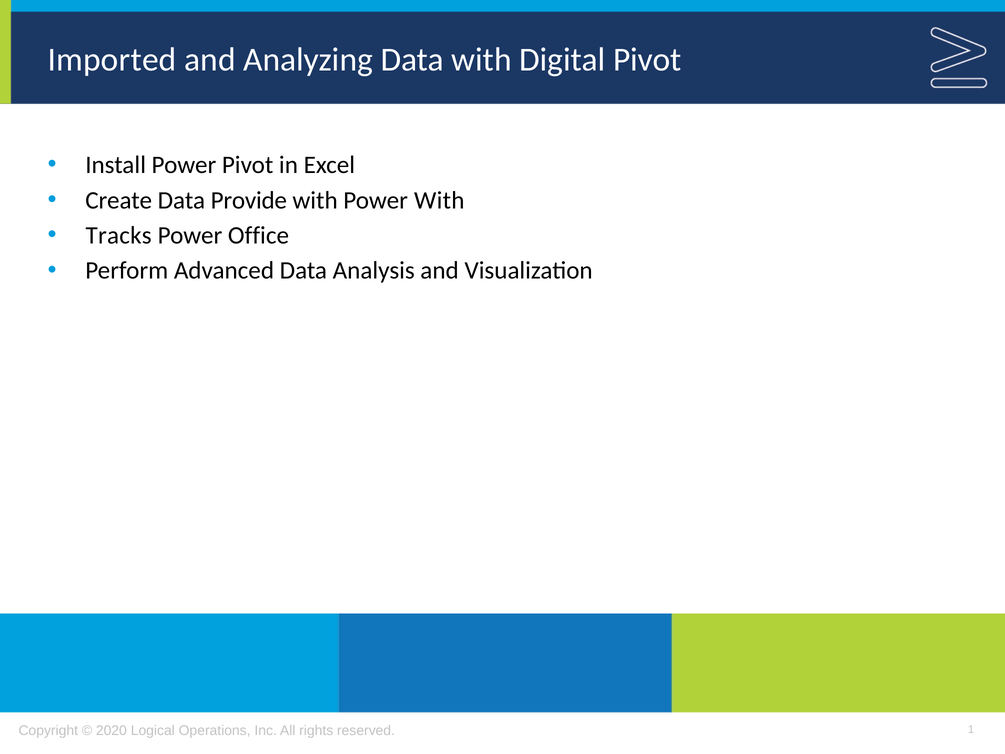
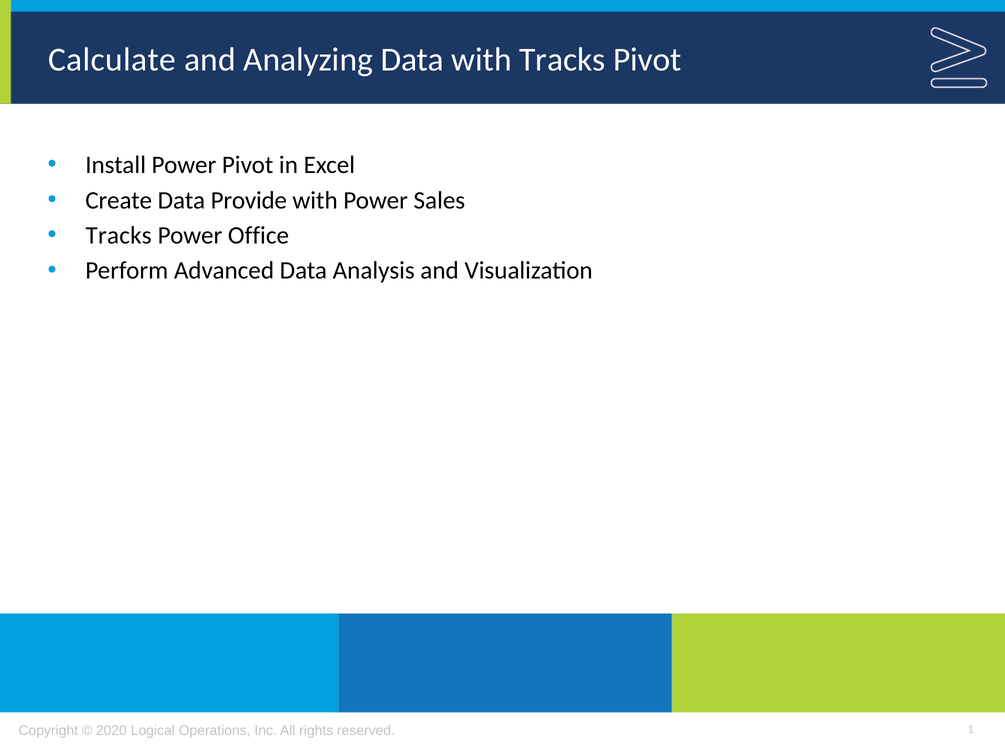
Imported: Imported -> Calculate
with Digital: Digital -> Tracks
Power With: With -> Sales
